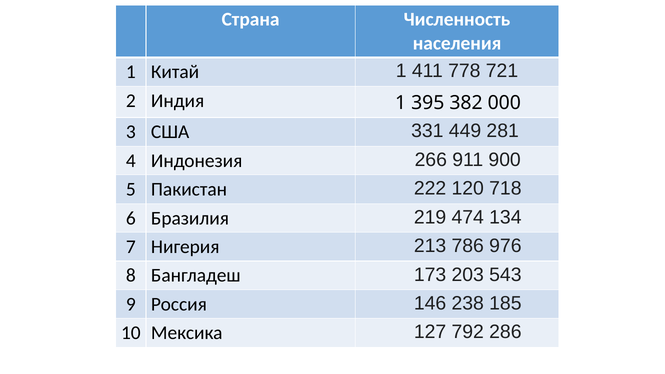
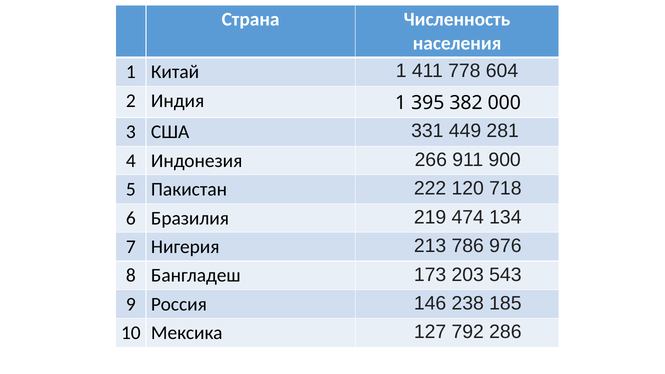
721: 721 -> 604
